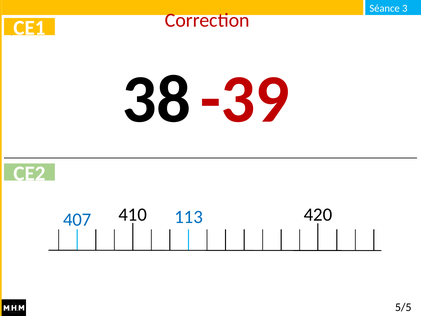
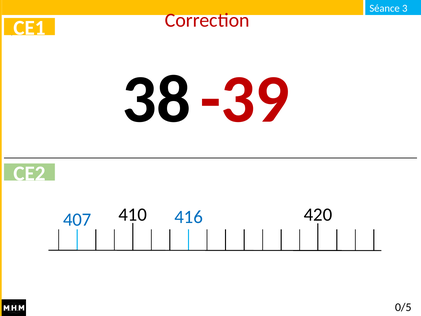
113: 113 -> 416
5/5: 5/5 -> 0/5
